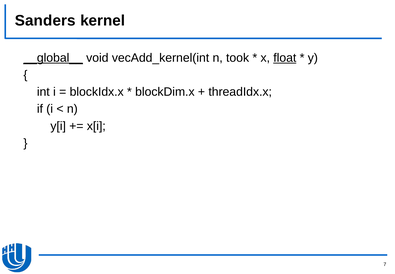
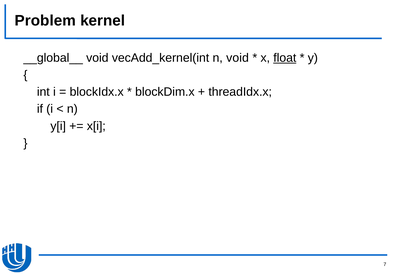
Sanders: Sanders -> Problem
__global__ underline: present -> none
n took: took -> void
